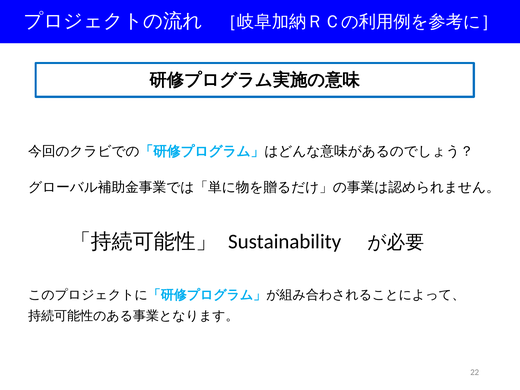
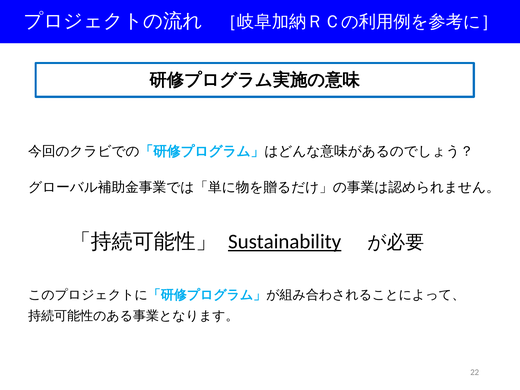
Sustainability underline: none -> present
